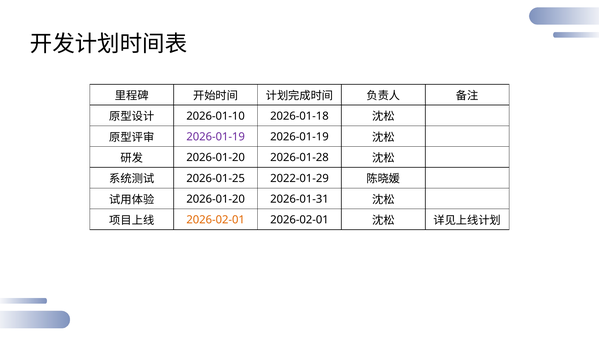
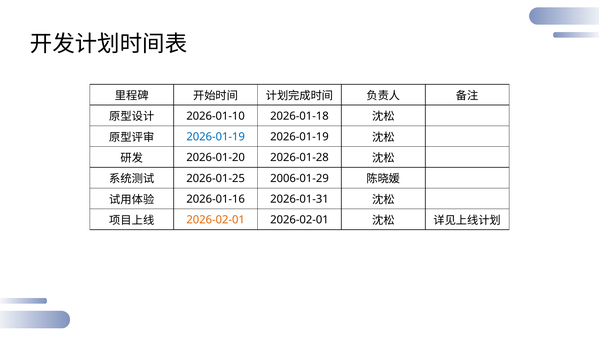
2026-01-19 at (216, 137) colour: purple -> blue
2022-01-29: 2022-01-29 -> 2006-01-29
2026-01-20 at (216, 199): 2026-01-20 -> 2026-01-16
